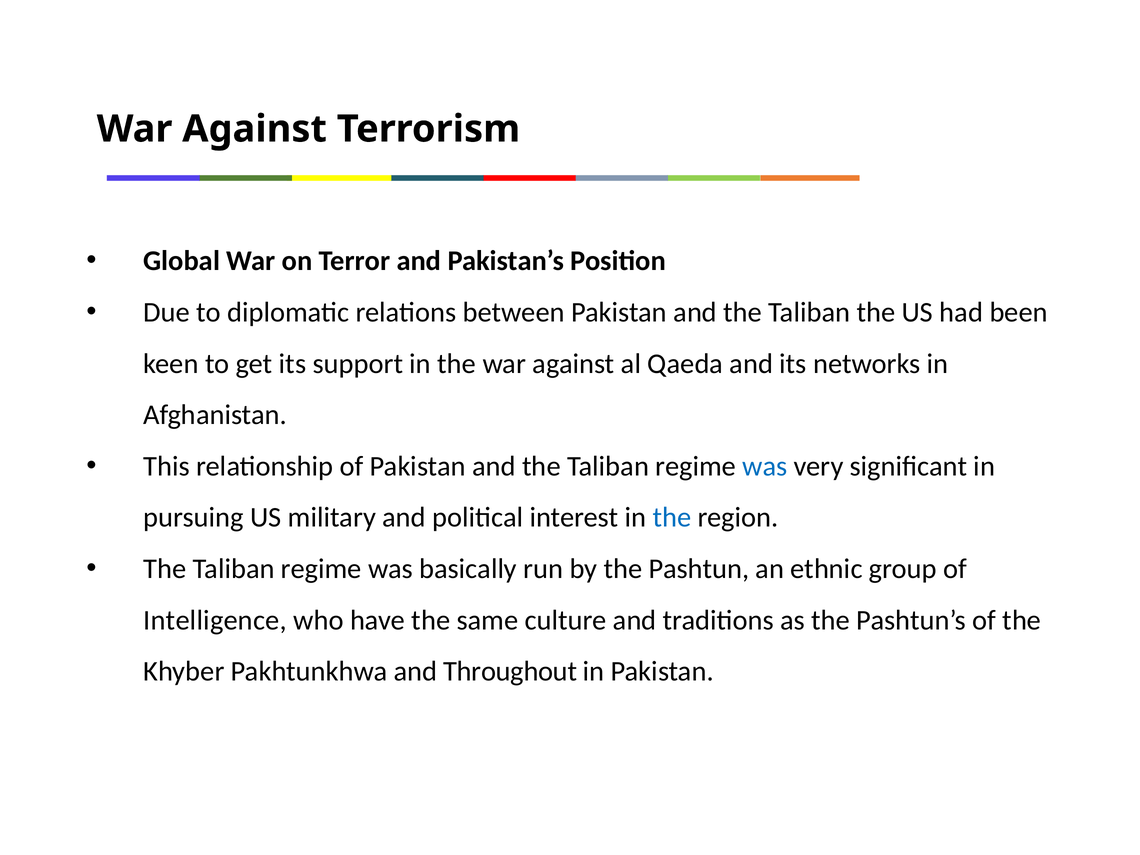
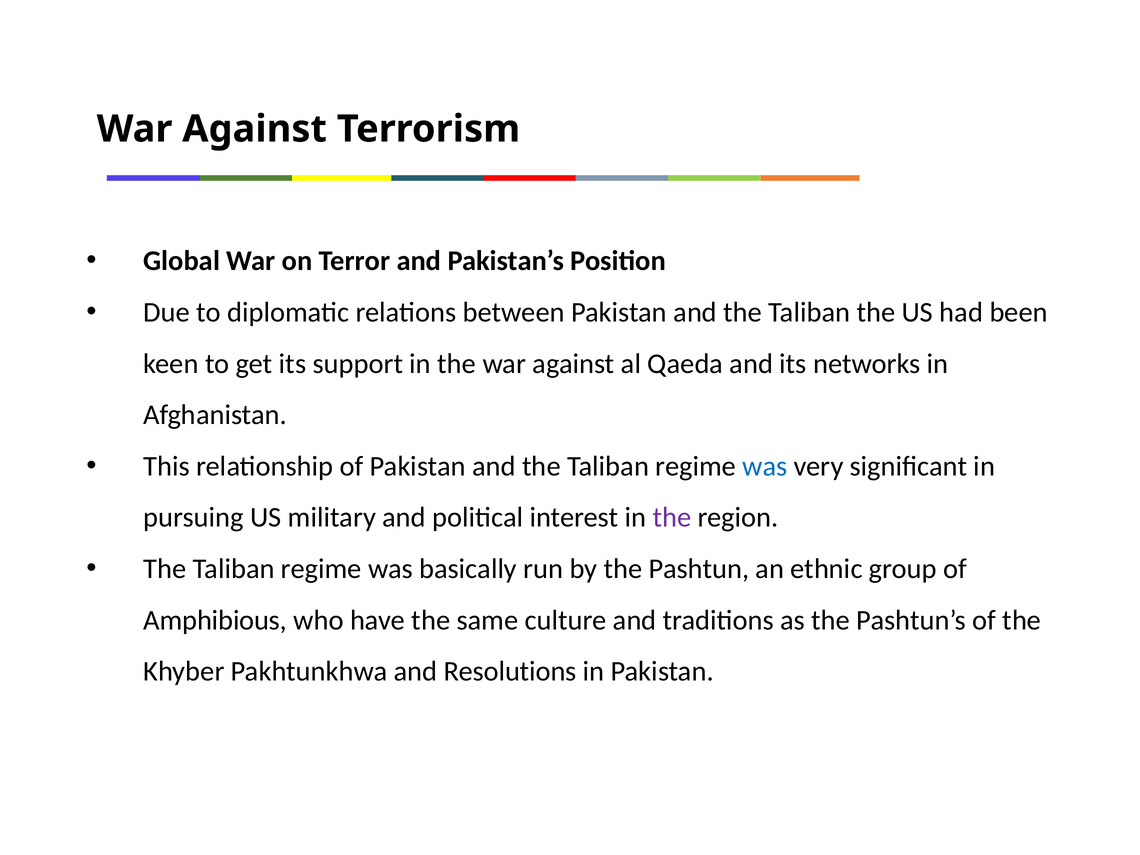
the at (672, 518) colour: blue -> purple
Intelligence: Intelligence -> Amphibious
Throughout: Throughout -> Resolutions
